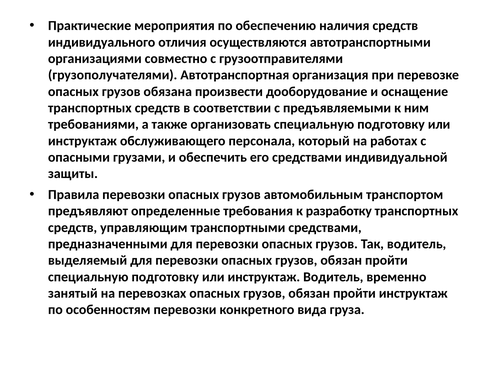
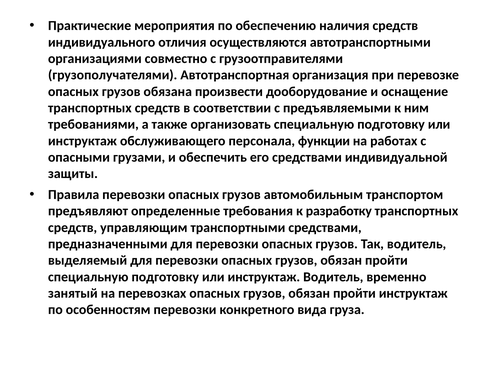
который: который -> функции
